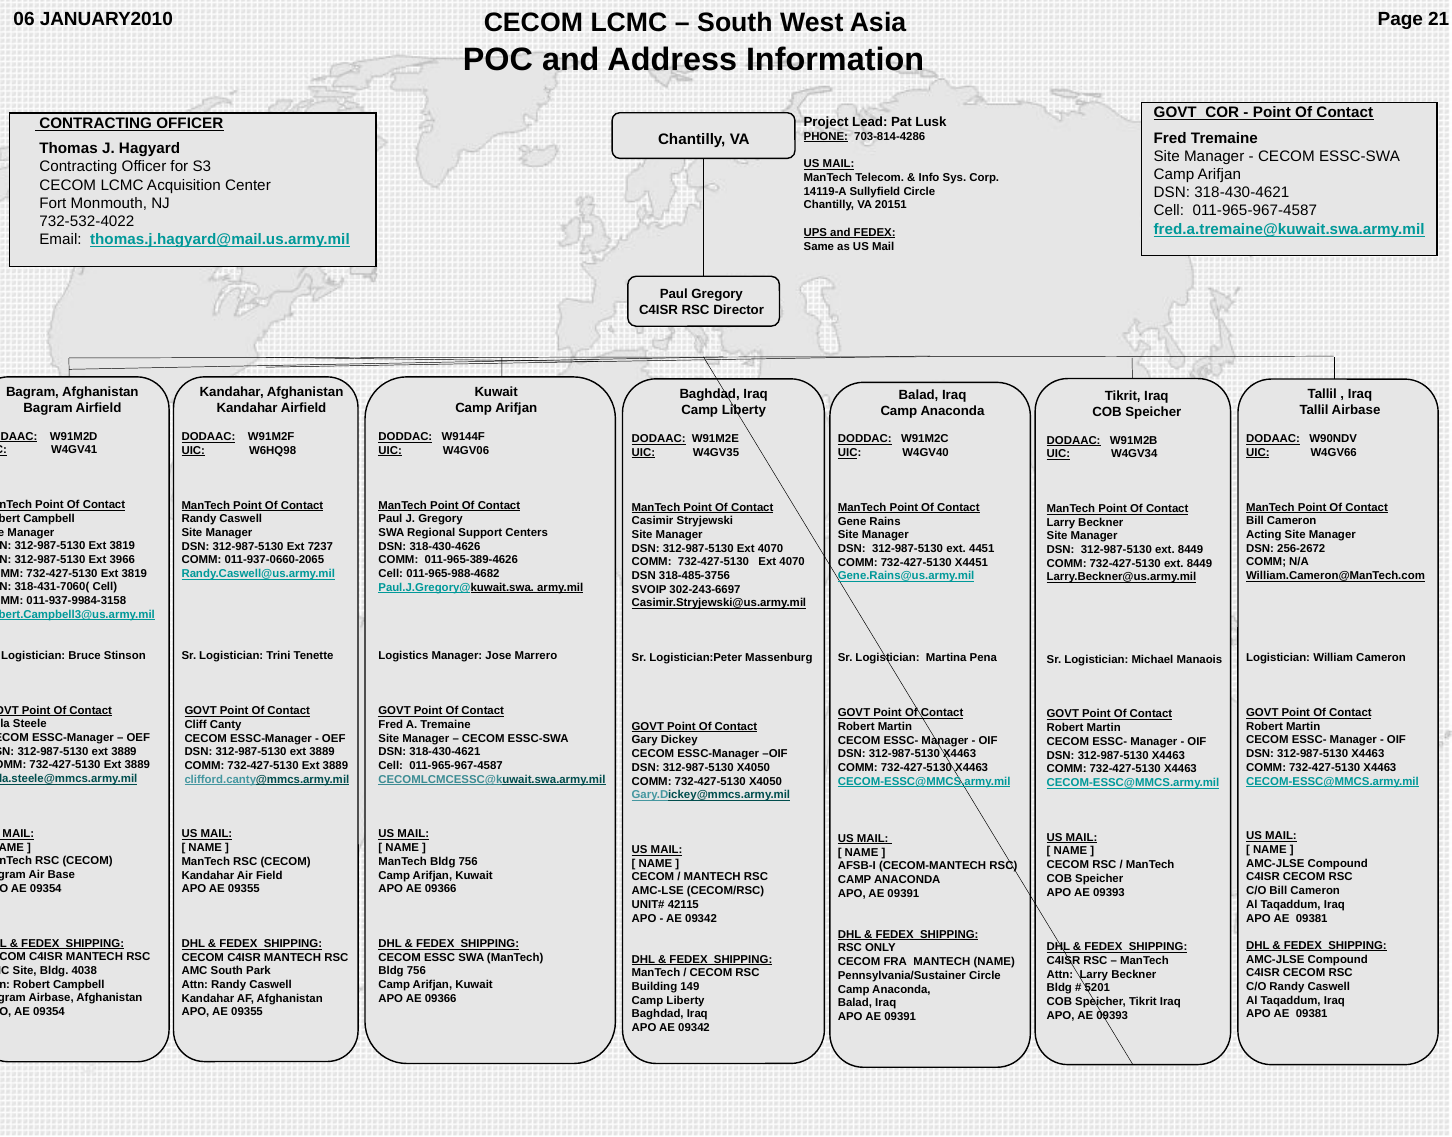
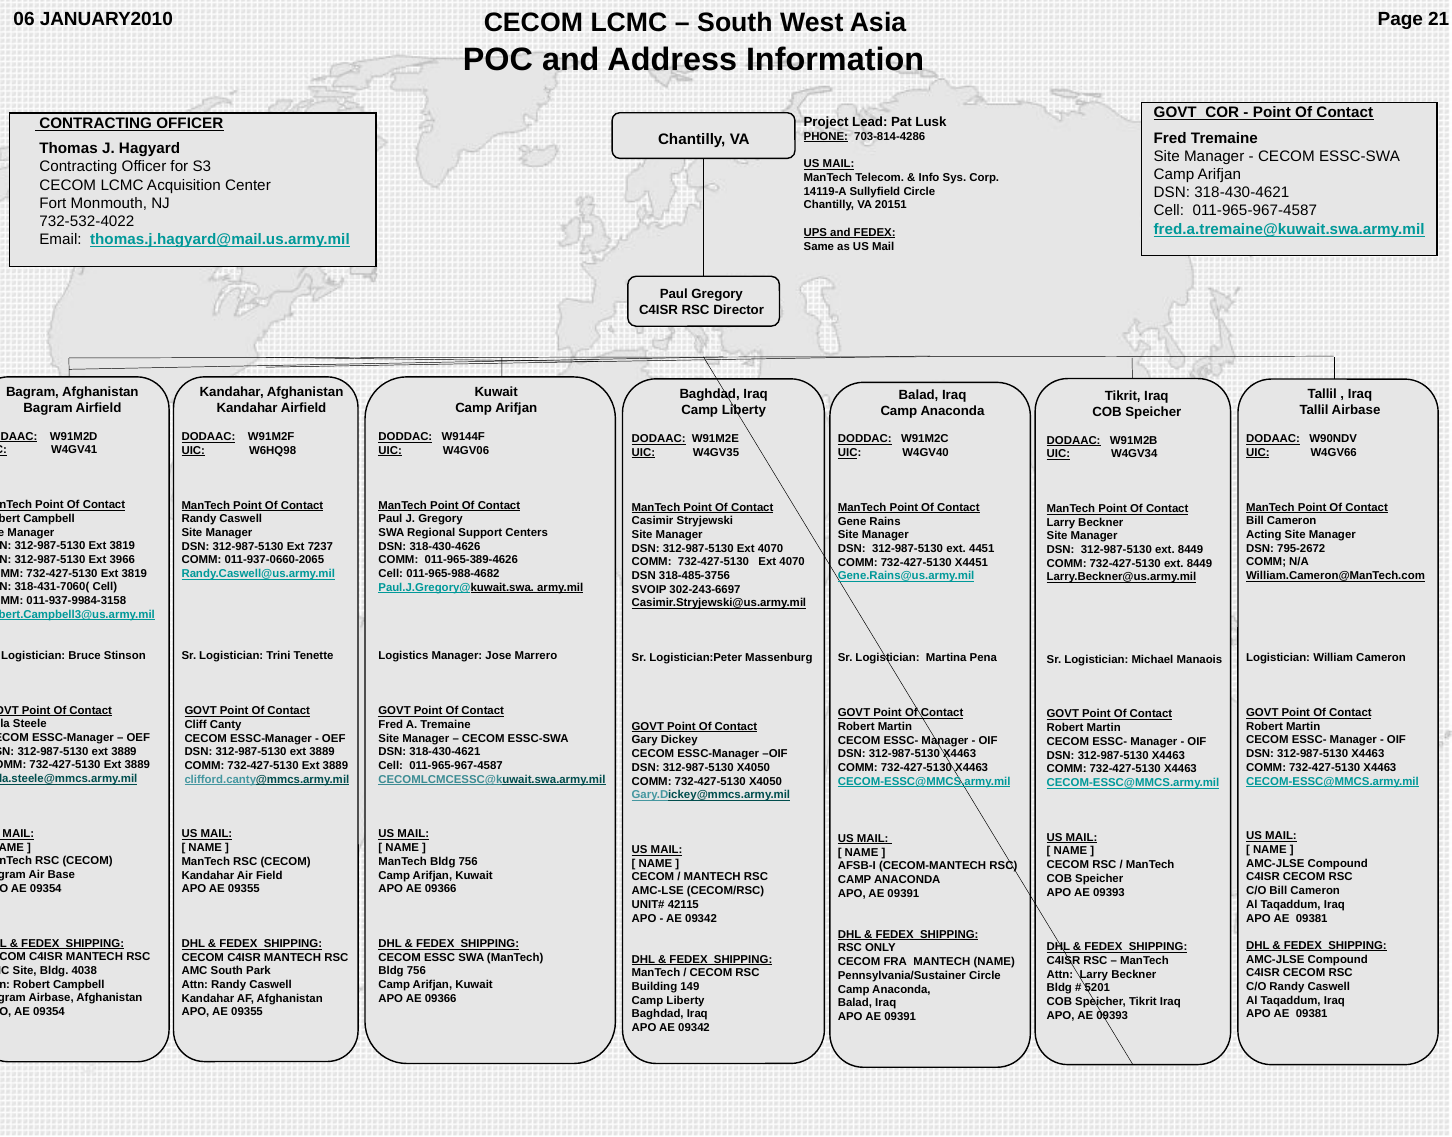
256-2672: 256-2672 -> 795-2672
